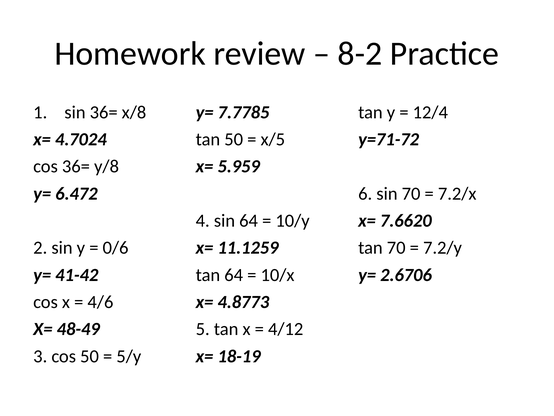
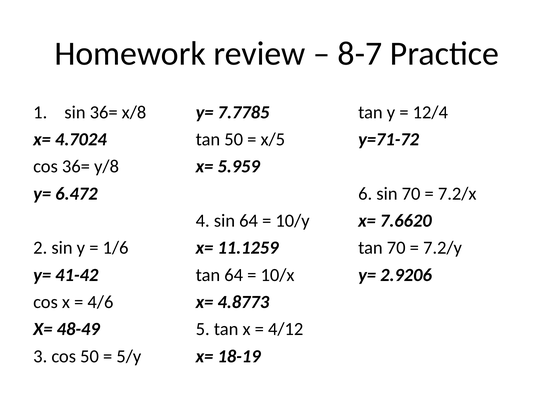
8-2: 8-2 -> 8-7
0/6: 0/6 -> 1/6
2.6706: 2.6706 -> 2.9206
